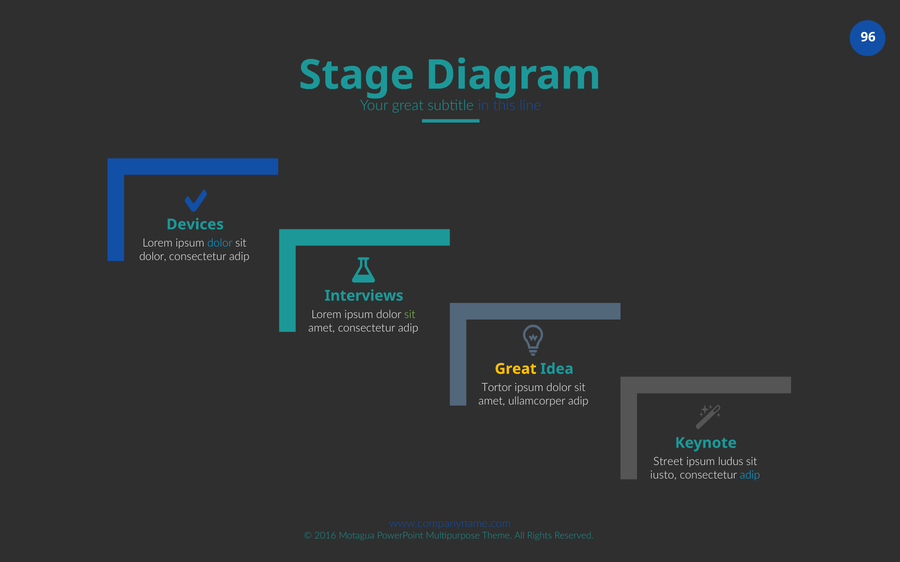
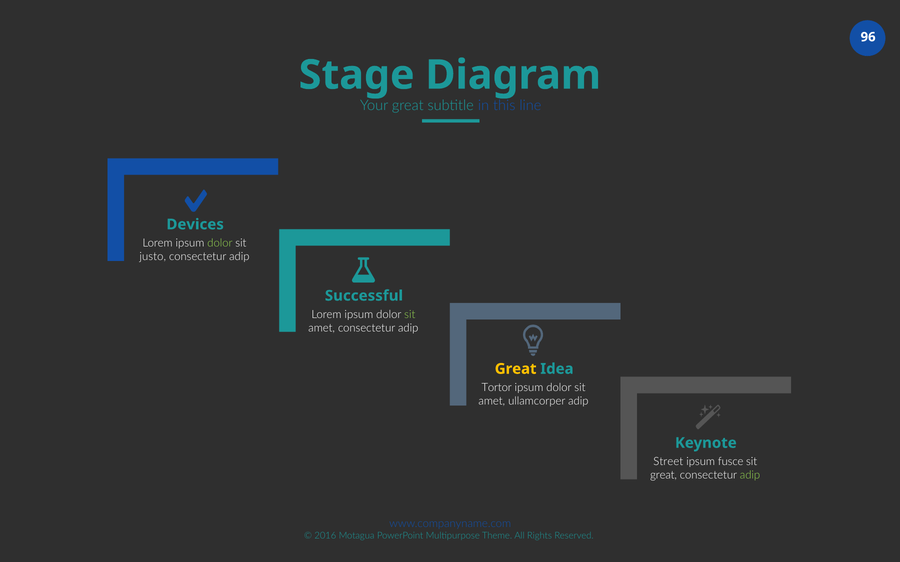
dolor at (220, 243) colour: light blue -> light green
dolor at (153, 257): dolor -> justo
Interviews: Interviews -> Successful
ludus: ludus -> fusce
iusto at (663, 476): iusto -> great
adip at (750, 476) colour: light blue -> light green
